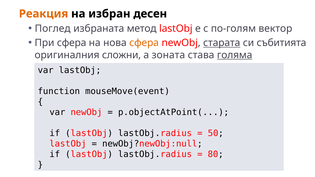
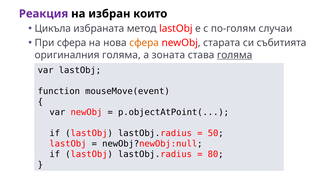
Реакция colour: orange -> purple
десен: десен -> които
Поглед: Поглед -> Цикъла
вектор: вектор -> случаи
старата underline: present -> none
оригиналния сложни: сложни -> голяма
